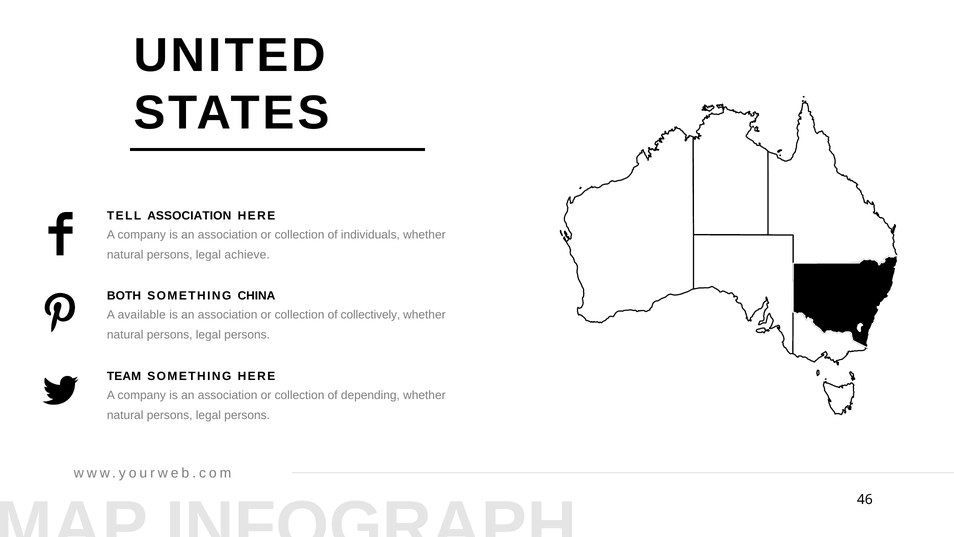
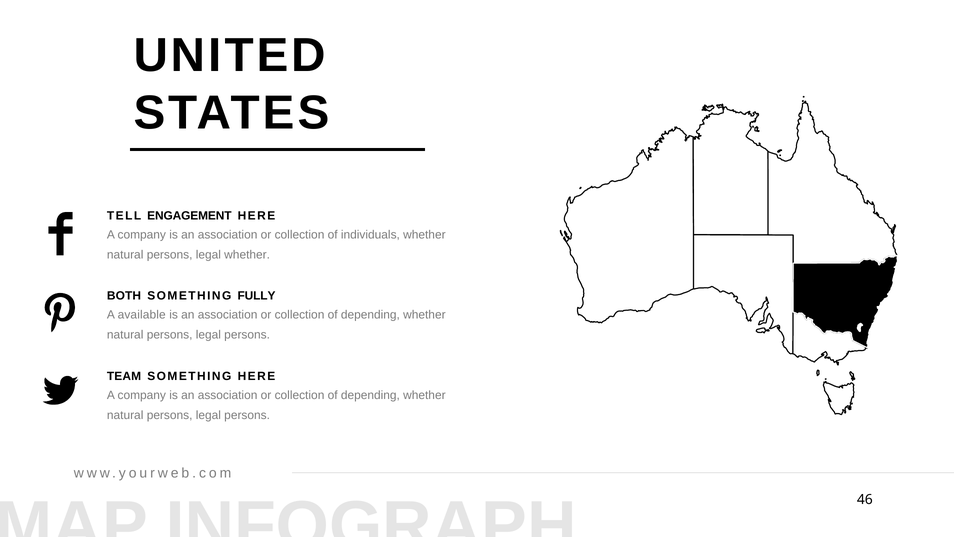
TELL ASSOCIATION: ASSOCIATION -> ENGAGEMENT
legal achieve: achieve -> whether
CHINA: CHINA -> FULLY
collectively at (370, 315): collectively -> depending
